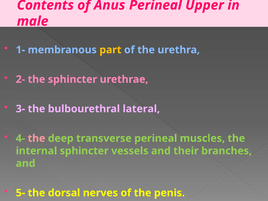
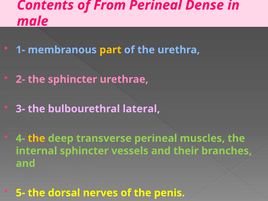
Anus: Anus -> From
Upper: Upper -> Dense
the at (36, 138) colour: pink -> yellow
